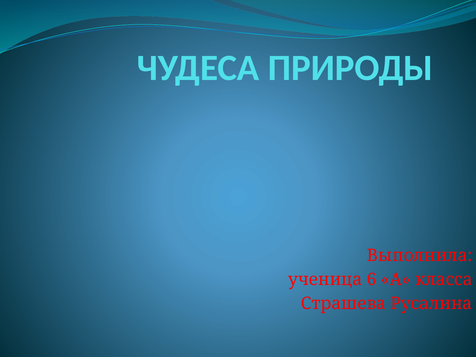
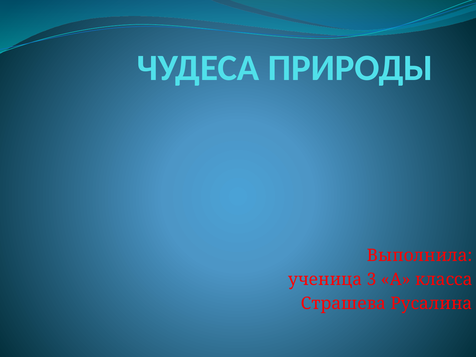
6: 6 -> 3
